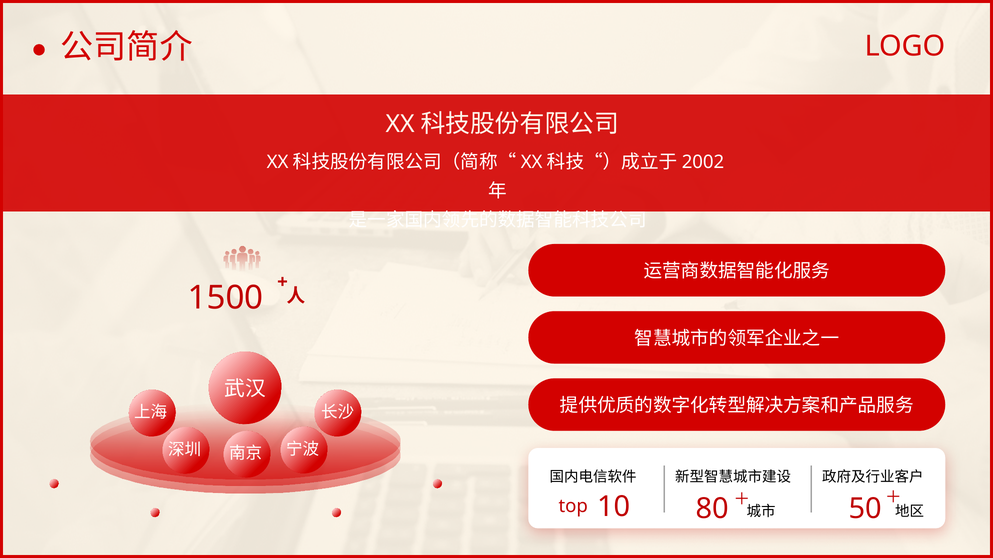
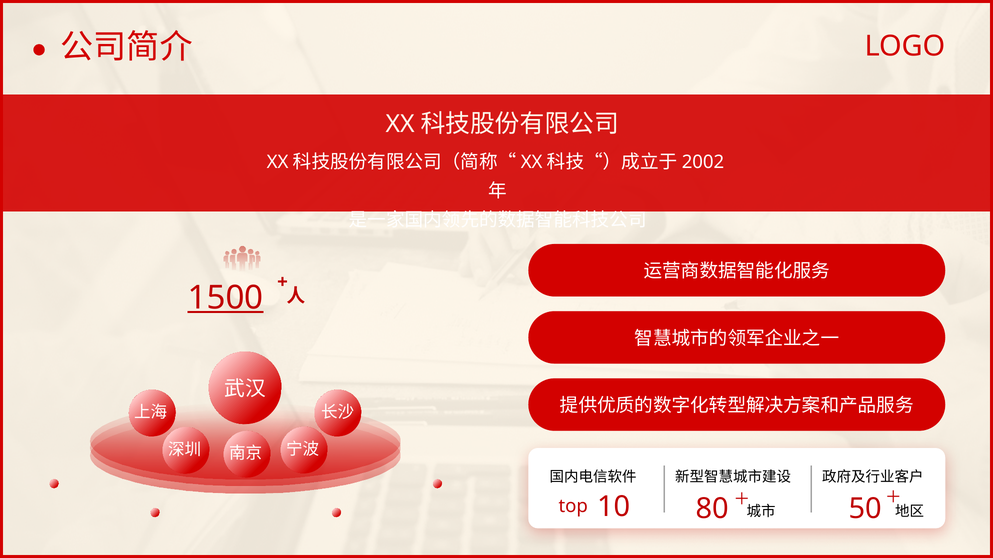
1500 underline: none -> present
